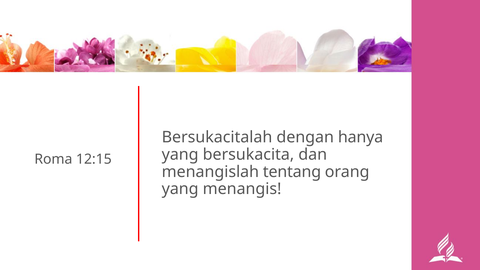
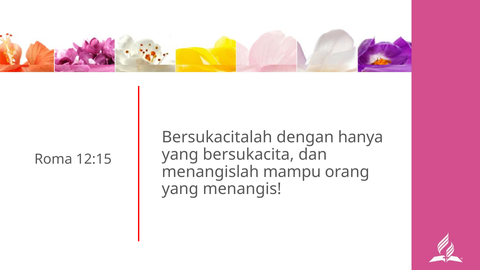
tentang: tentang -> mampu
